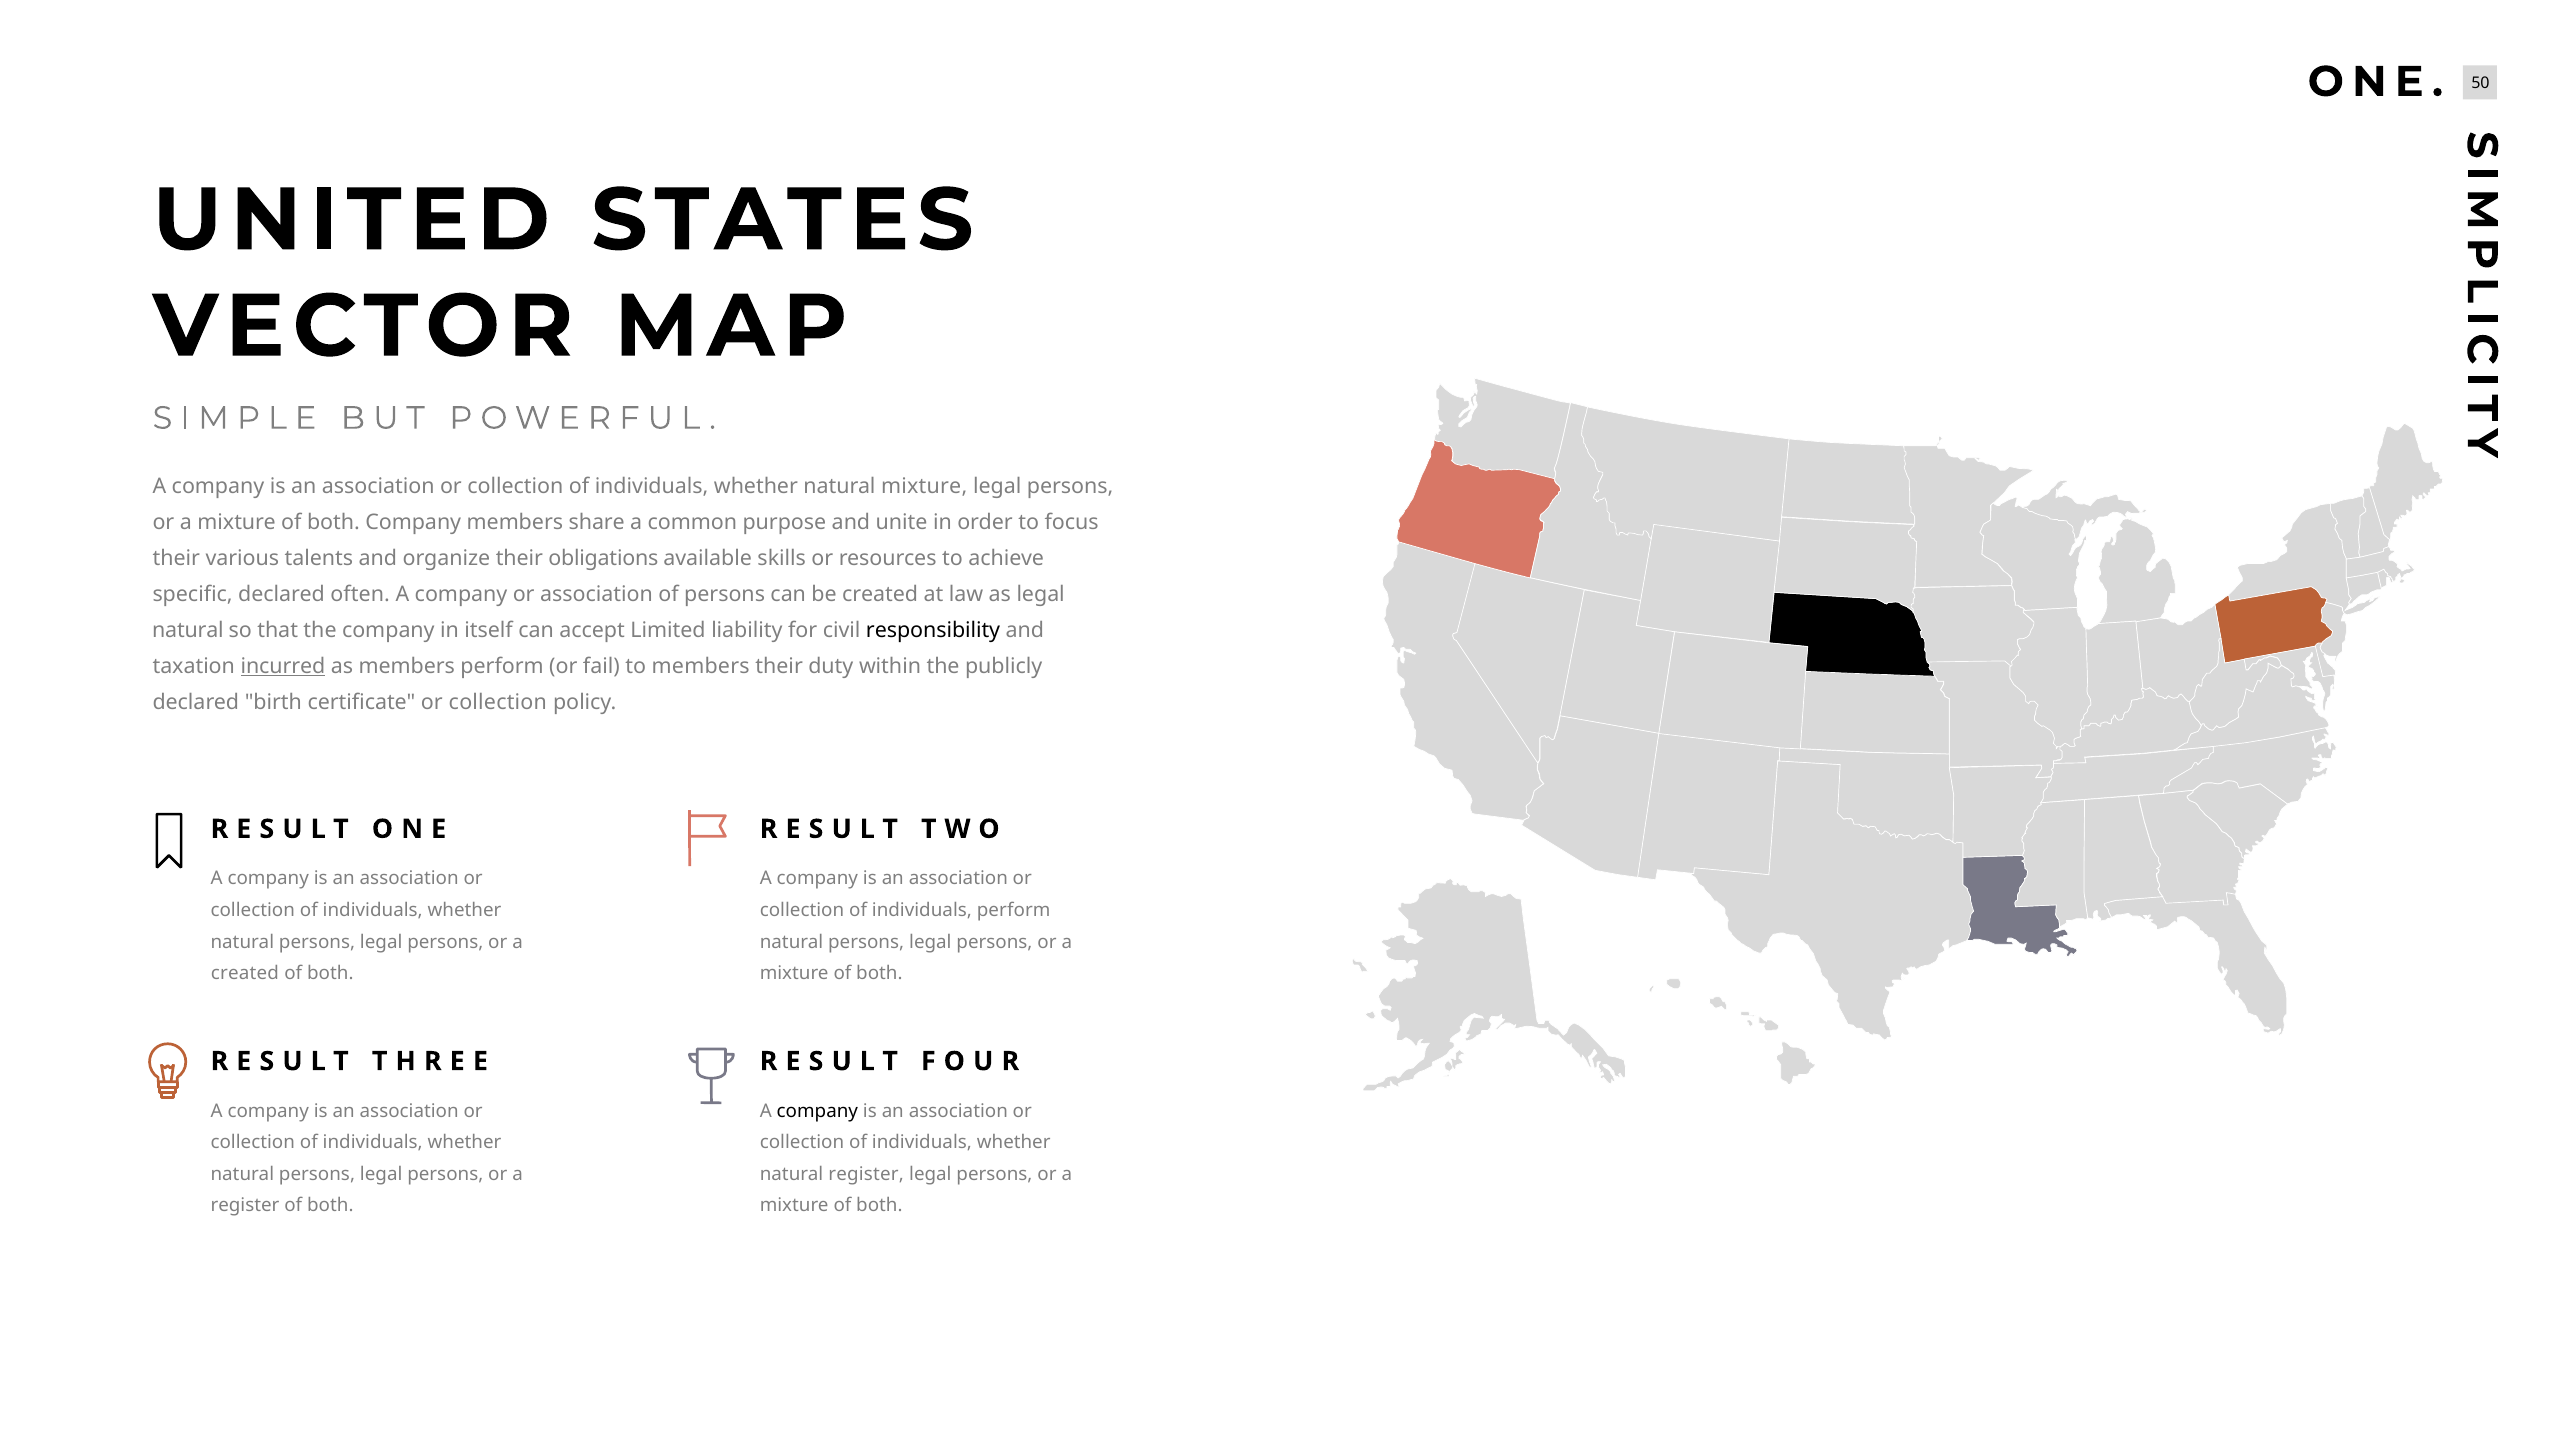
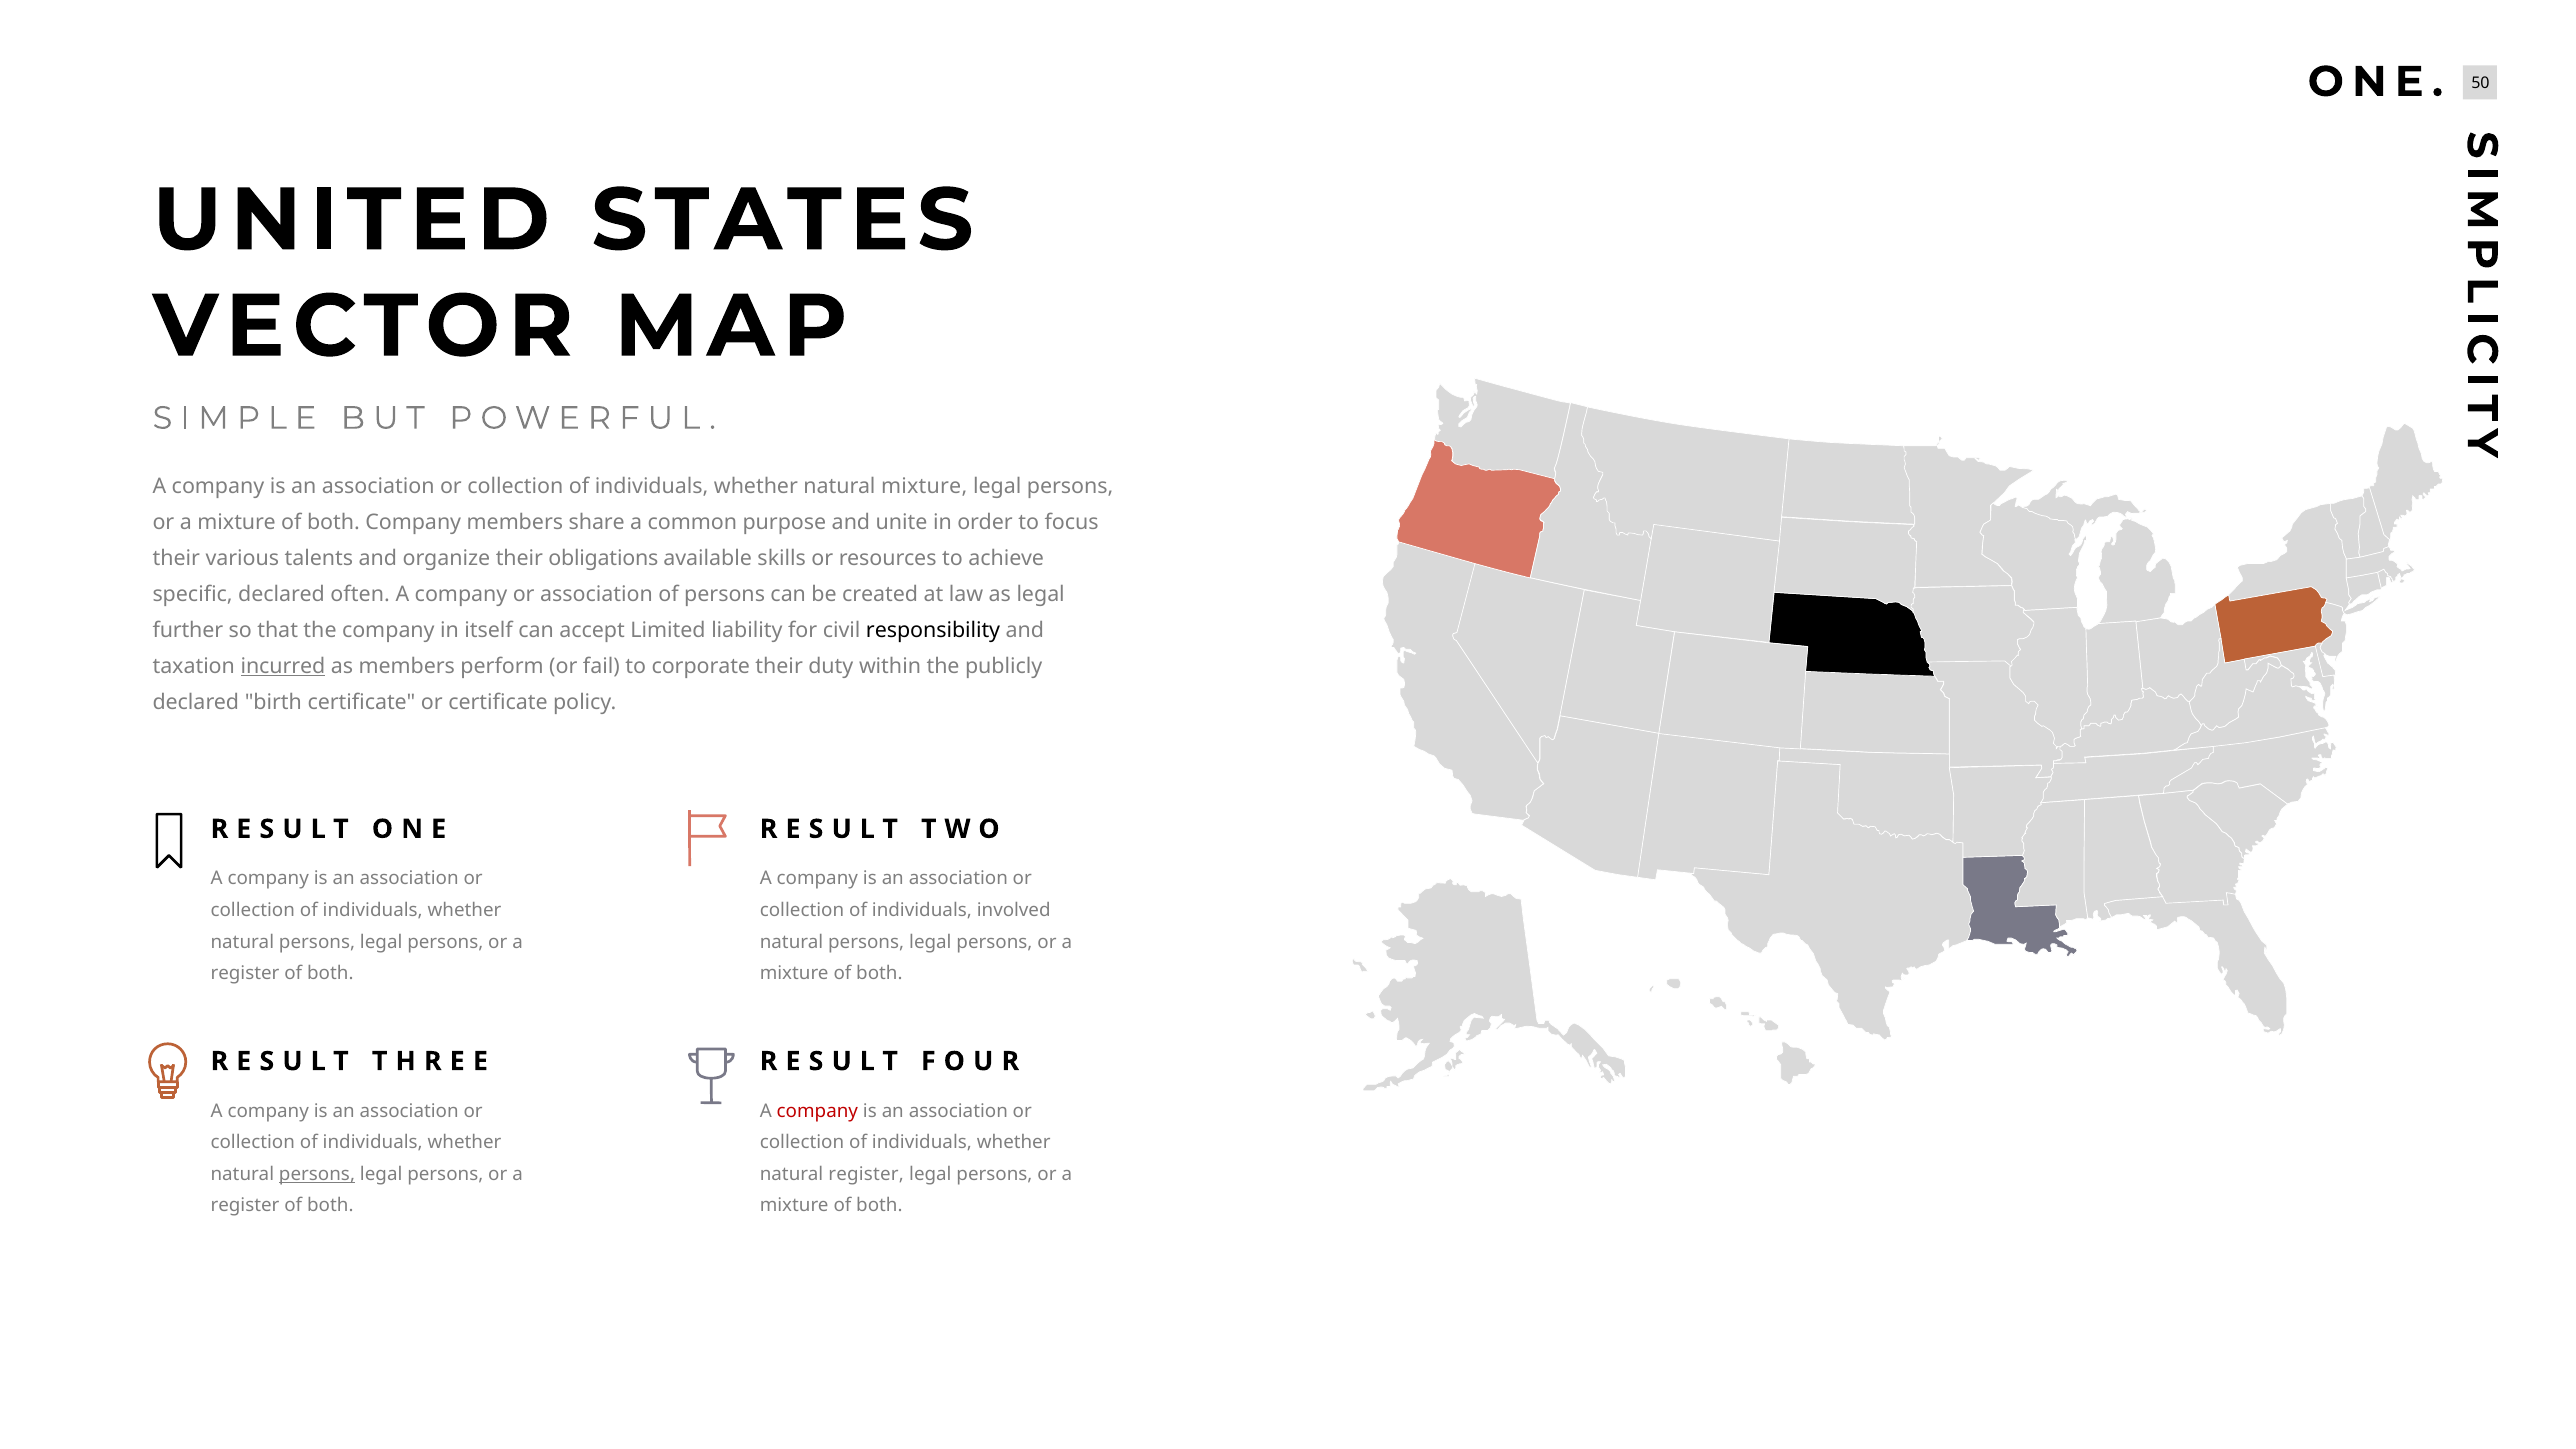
natural at (188, 630): natural -> further
to members: members -> corporate
certificate or collection: collection -> certificate
individuals perform: perform -> involved
created at (245, 974): created -> register
company at (817, 1111) colour: black -> red
persons at (317, 1174) underline: none -> present
